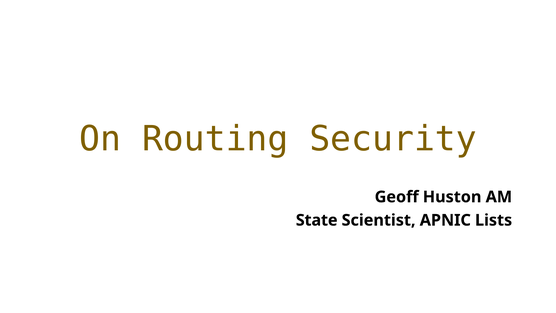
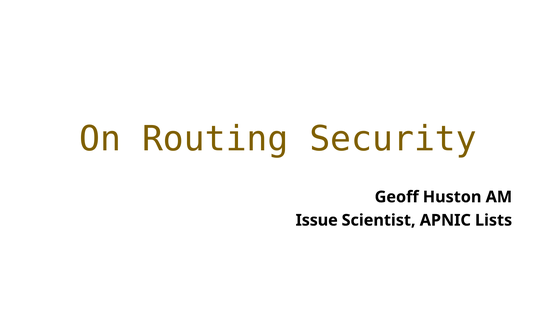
State: State -> Issue
